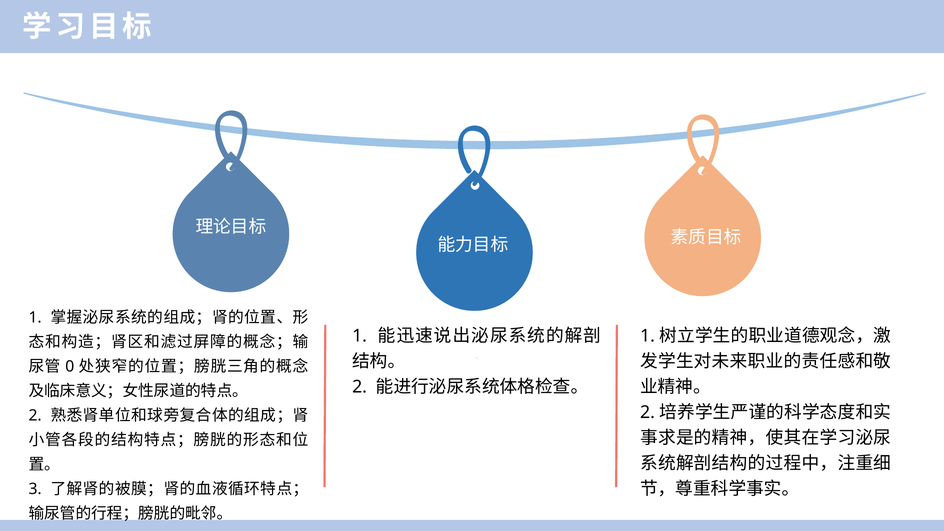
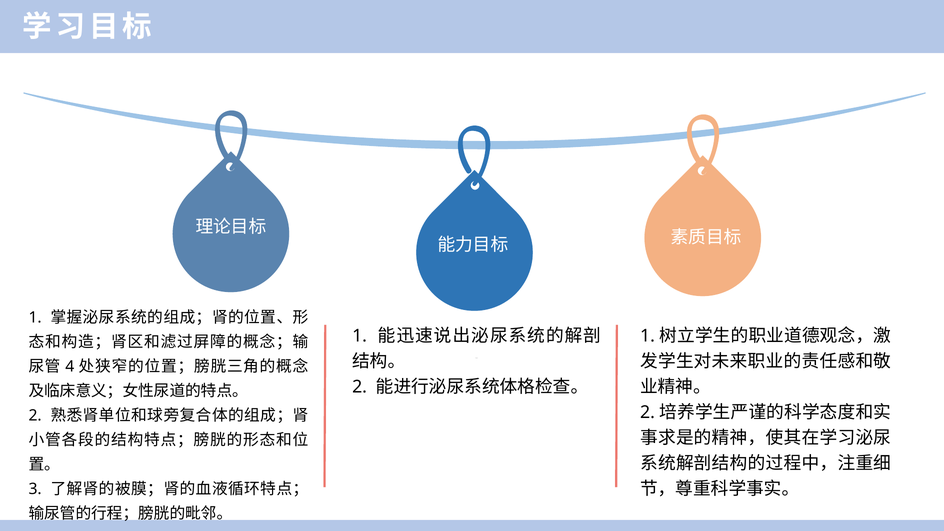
0: 0 -> 4
